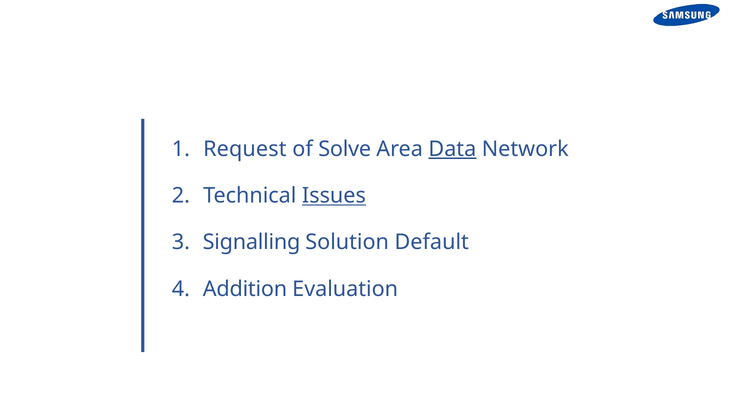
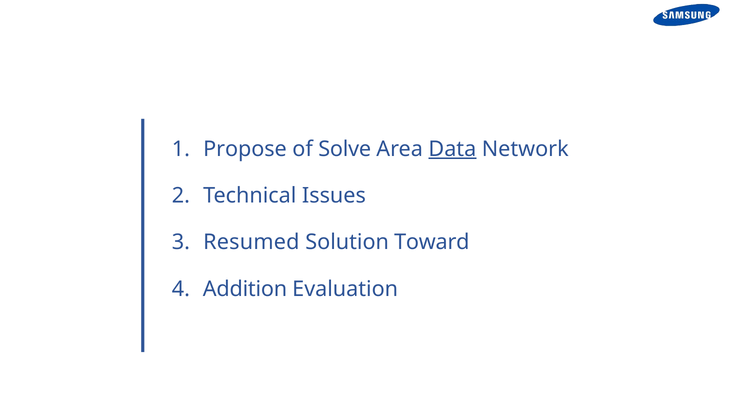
Request: Request -> Propose
Issues underline: present -> none
Signalling: Signalling -> Resumed
Default: Default -> Toward
